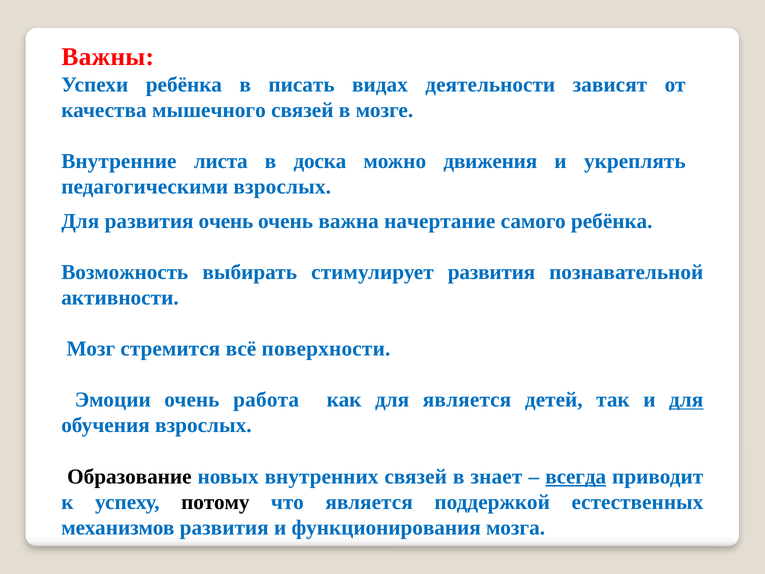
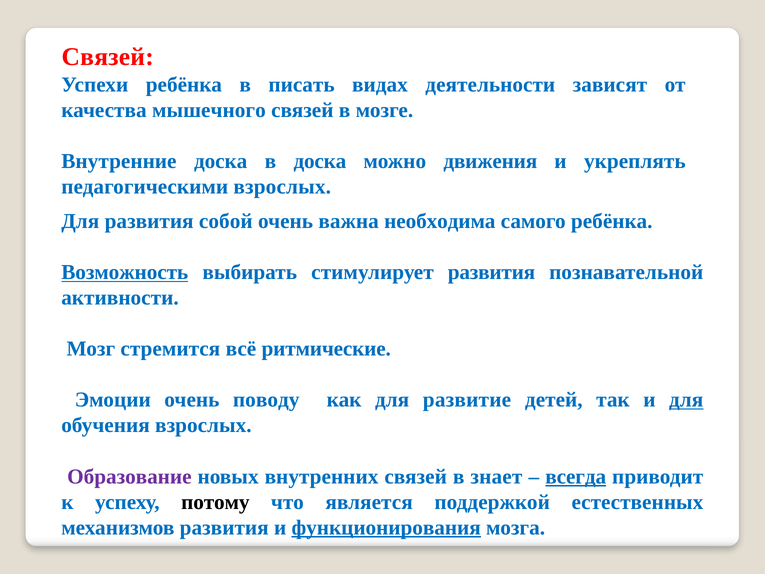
Важны at (108, 57): Важны -> Связей
Внутренние листа: листа -> доска
развития очень: очень -> собой
начертание: начертание -> необходима
Возможность underline: none -> present
поверхности: поверхности -> ритмические
работа: работа -> поводу
для является: является -> развитие
Образование colour: black -> purple
функционирования underline: none -> present
